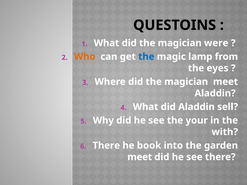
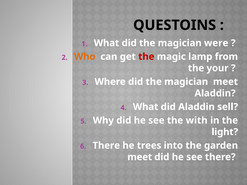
the at (146, 57) colour: blue -> red
eyes: eyes -> your
your: your -> with
with: with -> light
book: book -> trees
